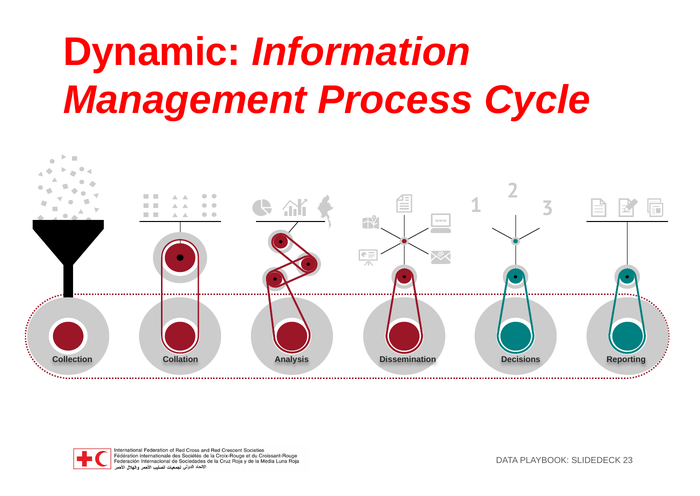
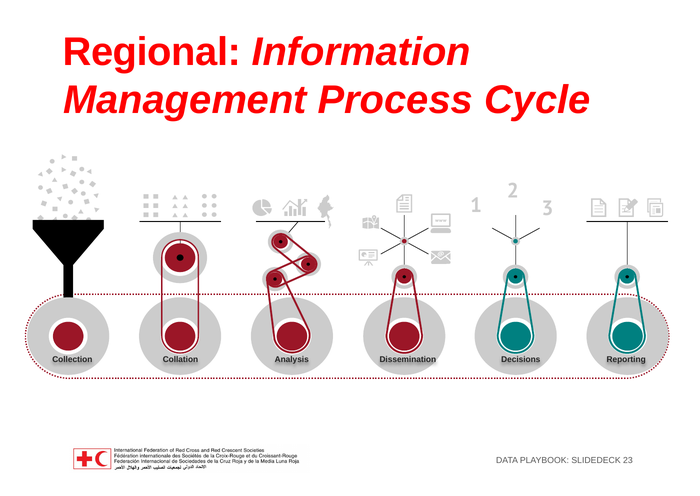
Dynamic: Dynamic -> Regional
